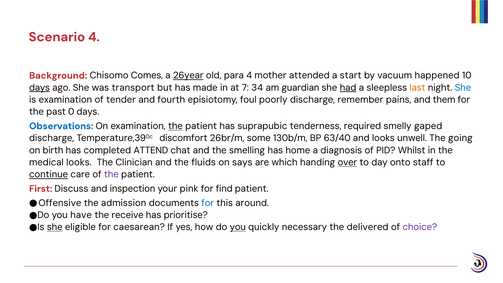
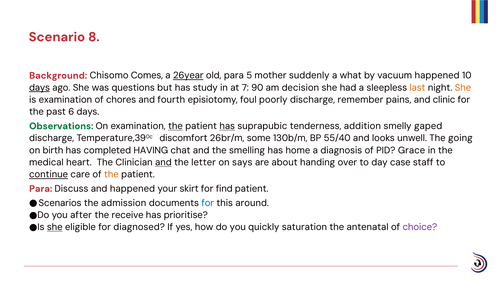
Scenario 4: 4 -> 8
para 4: 4 -> 5
attended: attended -> suddenly
start: start -> what
transport: transport -> questions
made: made -> study
34: 34 -> 90
guardian: guardian -> decision
had underline: present -> none
She at (463, 88) colour: blue -> orange
tender: tender -> chores
them: them -> clinic
0: 0 -> 6
Observations colour: blue -> green
has at (227, 126) underline: none -> present
required: required -> addition
63/40: 63/40 -> 55/40
ATTEND: ATTEND -> HAVING
Whilst: Whilst -> Grace
medical looks: looks -> heart
and at (163, 162) underline: none -> present
fluids: fluids -> letter
which: which -> about
over underline: present -> none
onto: onto -> case
the at (111, 174) colour: purple -> orange
First at (41, 189): First -> Para
and inspection: inspection -> happened
pink: pink -> skirt
Offensive: Offensive -> Scenarios
have: have -> after
caesarean: caesarean -> diagnosed
you at (238, 227) underline: present -> none
necessary: necessary -> saturation
delivered: delivered -> antenatal
